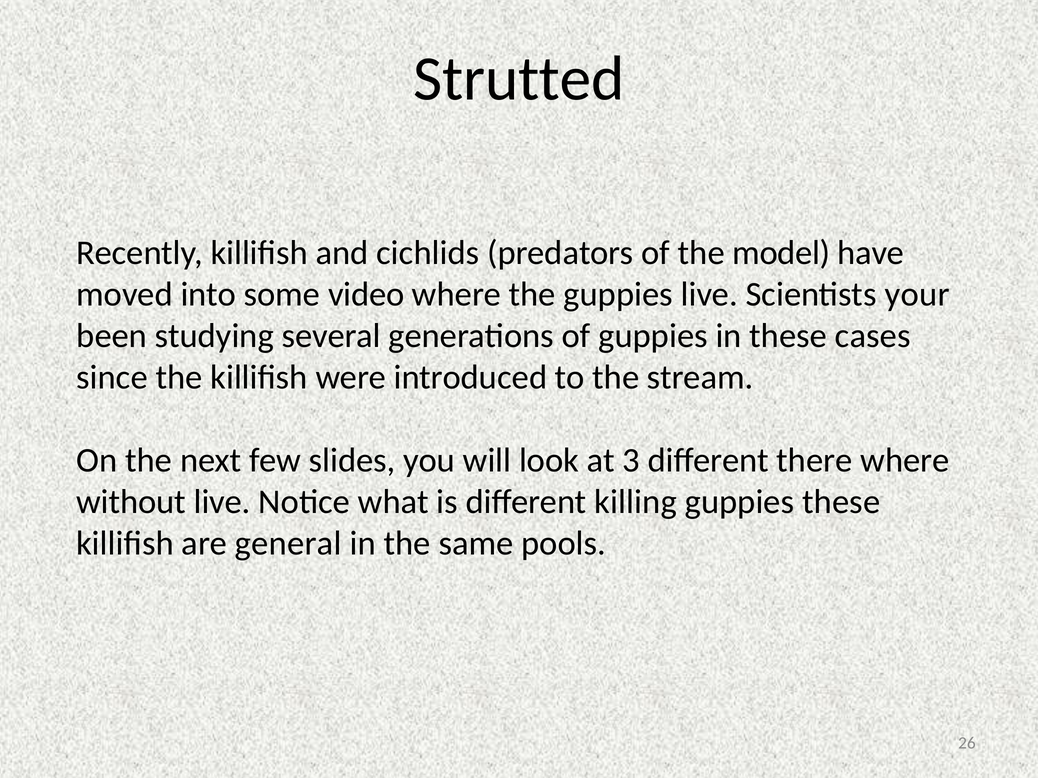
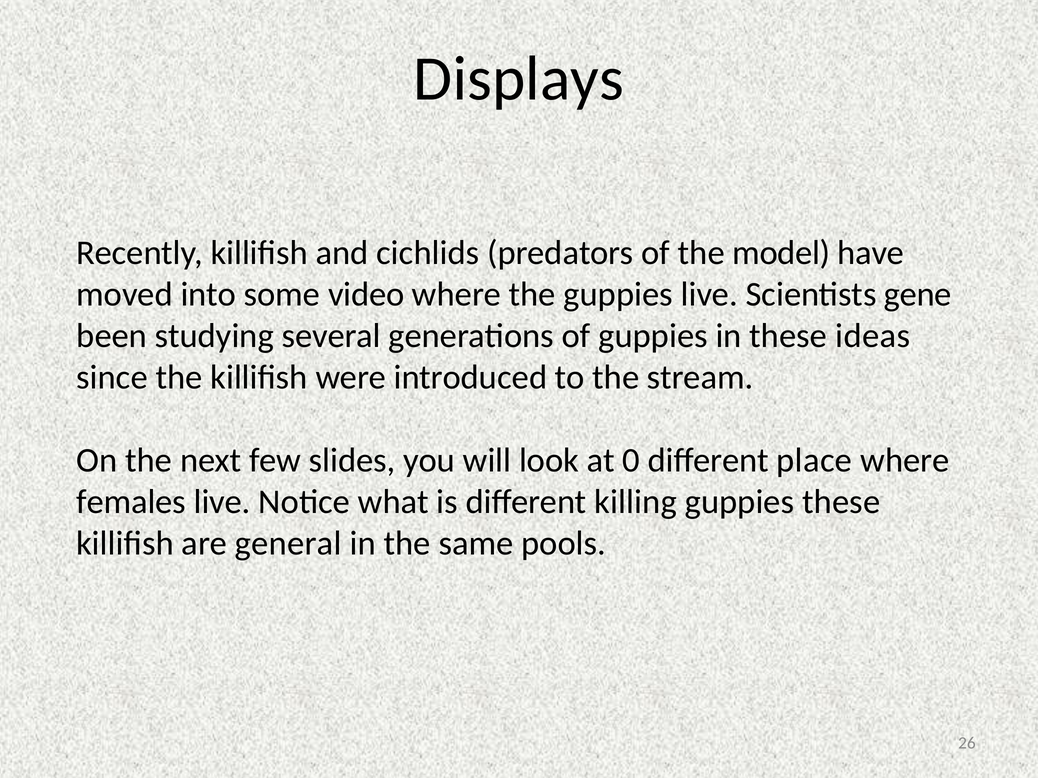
Strutted: Strutted -> Displays
your: your -> gene
cases: cases -> ideas
3: 3 -> 0
there: there -> place
without: without -> females
